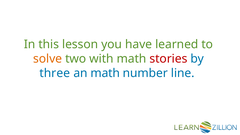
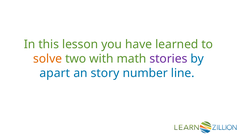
stories colour: red -> purple
three: three -> apart
an math: math -> story
